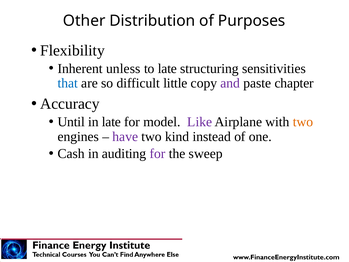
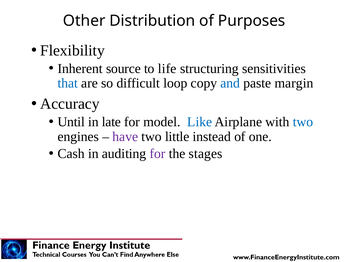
unless: unless -> source
to late: late -> life
little: little -> loop
and colour: purple -> blue
chapter: chapter -> margin
Like colour: purple -> blue
two at (303, 122) colour: orange -> blue
kind: kind -> little
sweep: sweep -> stages
